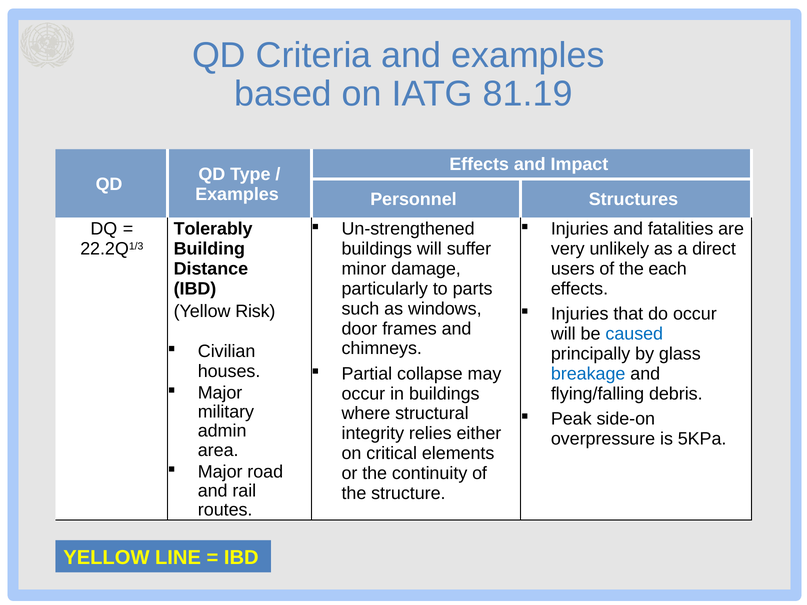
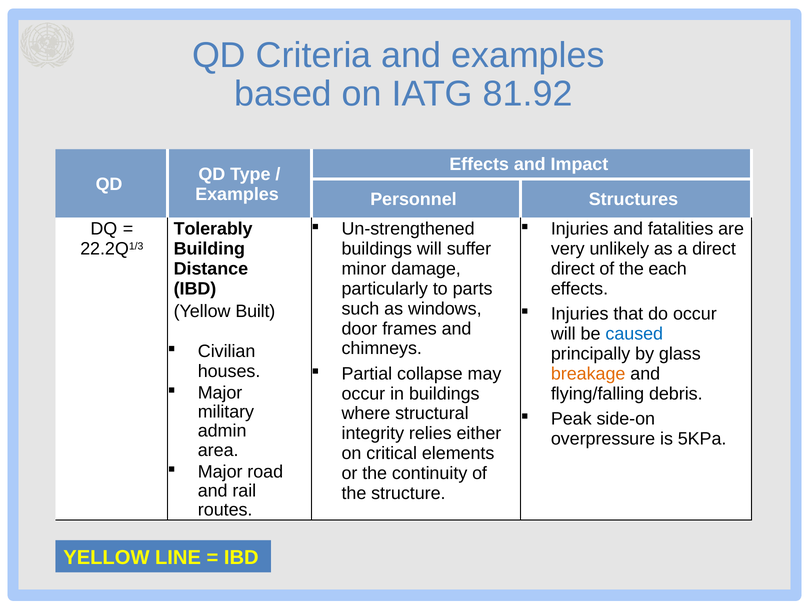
81.19: 81.19 -> 81.92
users at (573, 269): users -> direct
Risk: Risk -> Built
breakage colour: blue -> orange
